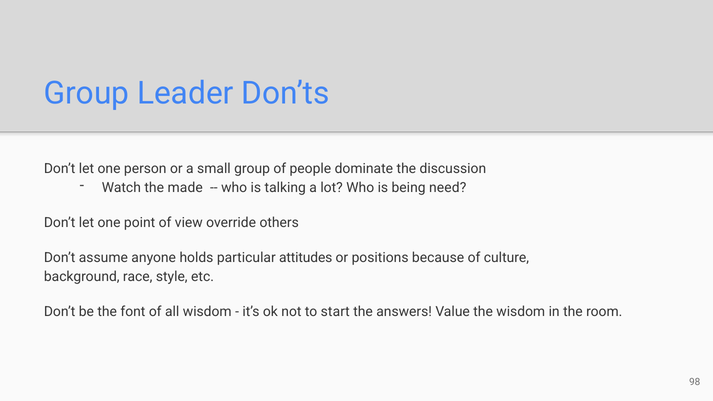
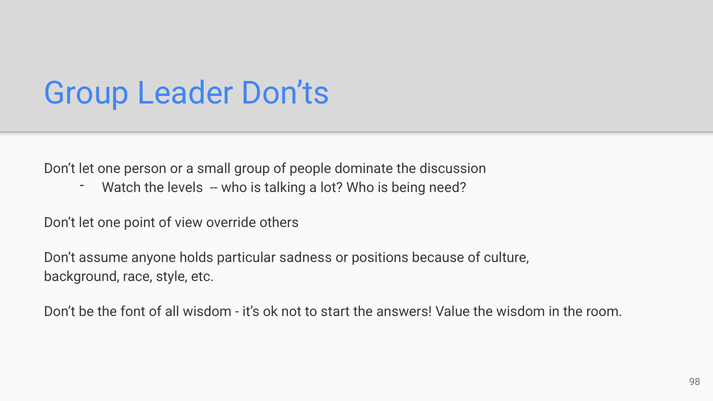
made: made -> levels
attitudes: attitudes -> sadness
